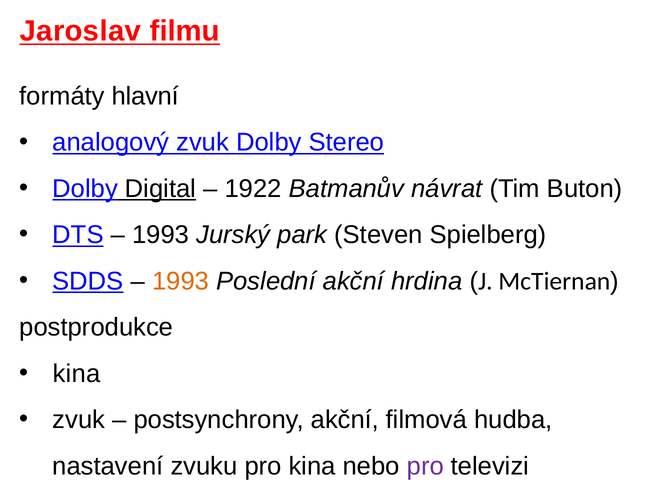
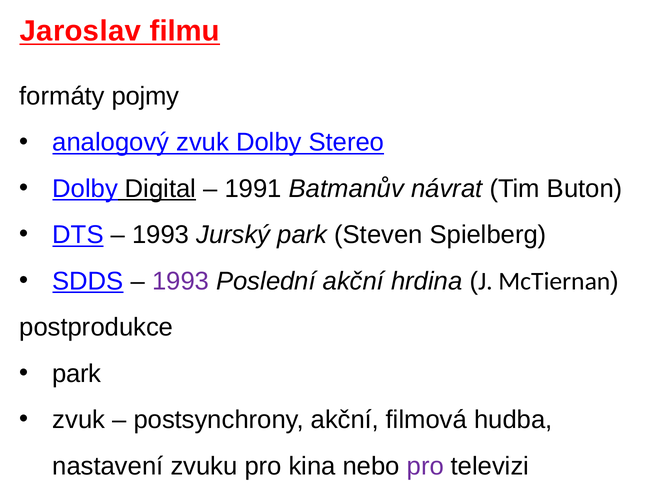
hlavní: hlavní -> pojmy
1922: 1922 -> 1991
1993 at (181, 281) colour: orange -> purple
kina at (76, 374): kina -> park
